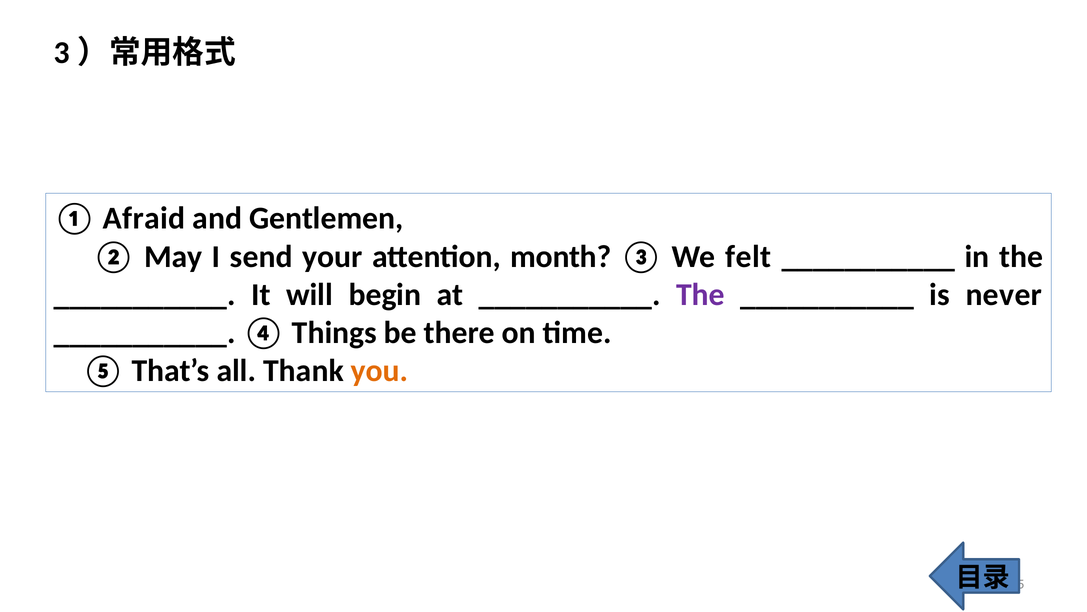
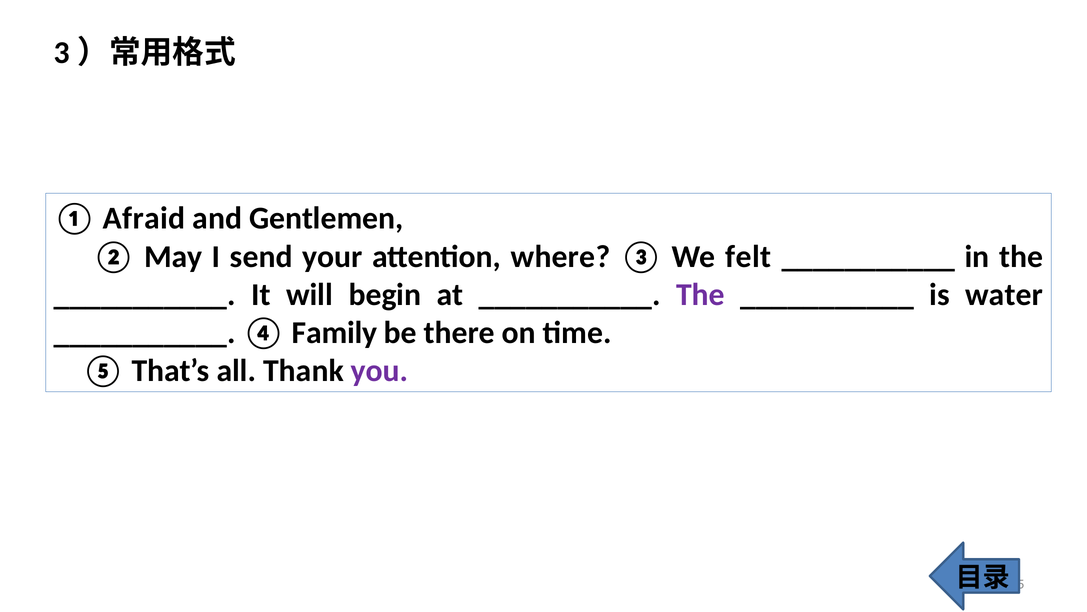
month: month -> where
never: never -> water
Things: Things -> Family
you colour: orange -> purple
